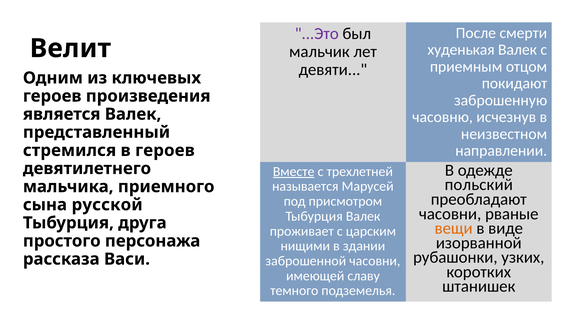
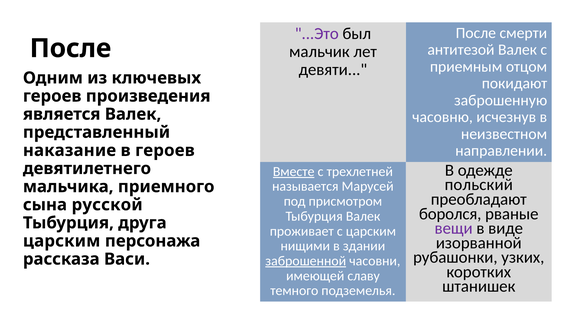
худенькая: худенькая -> антитезой
Велит at (70, 48): Велит -> После
стремился: стремился -> наказание
часовни at (450, 214): часовни -> боролся
вещи colour: orange -> purple
простого at (62, 241): простого -> царским
заброшенной underline: none -> present
